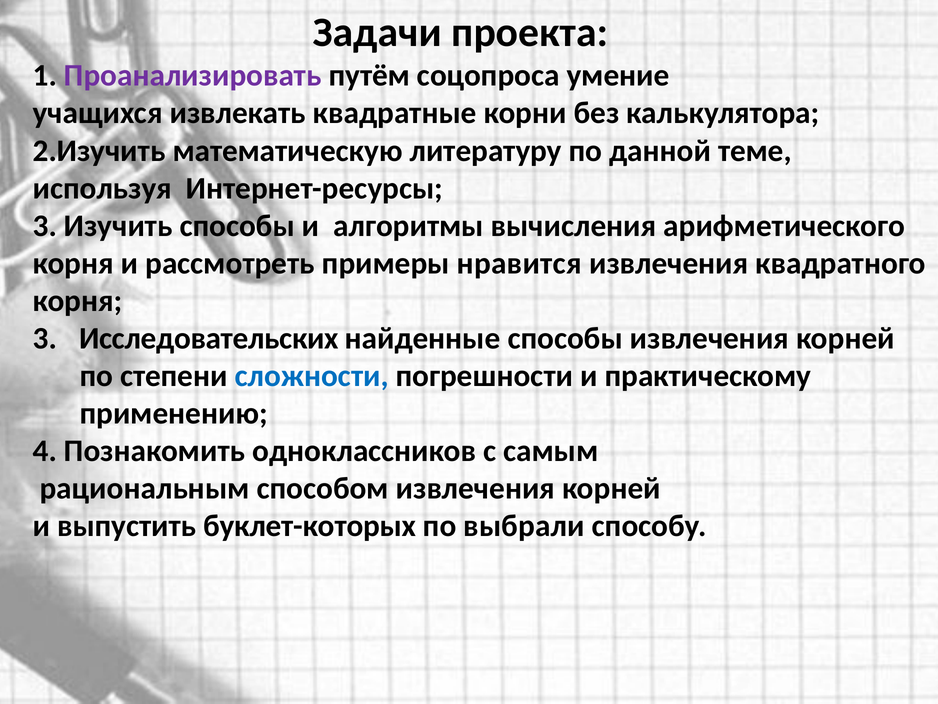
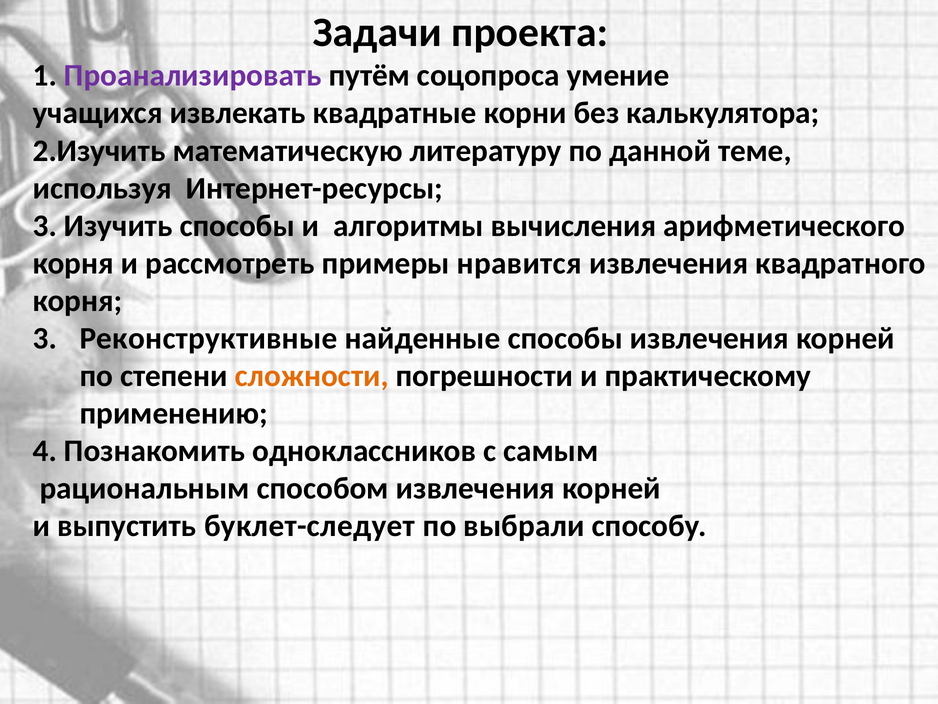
Исследовательских: Исследовательских -> Реконструктивные
сложности colour: blue -> orange
буклет-которых: буклет-которых -> буклет-следует
